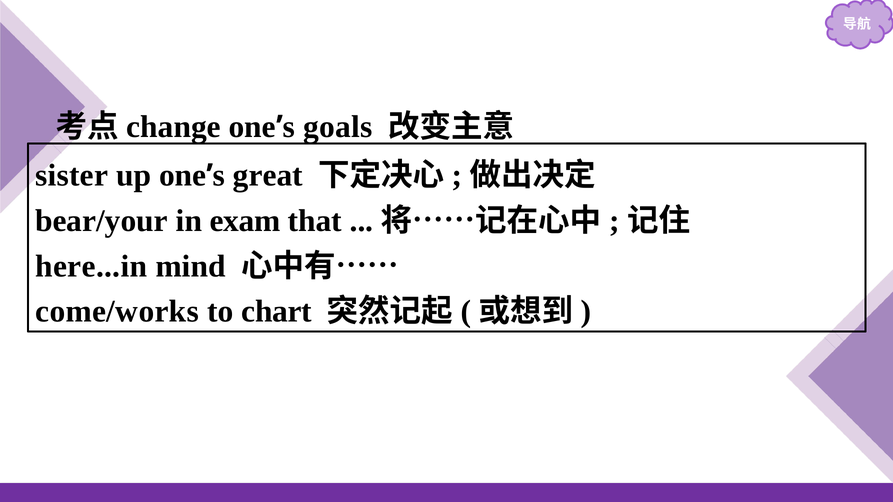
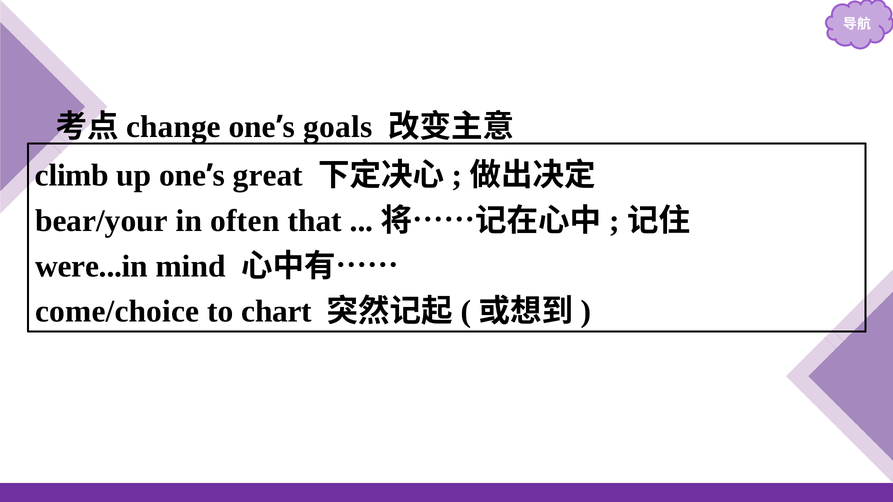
sister: sister -> climb
exam: exam -> often
here...in: here...in -> were...in
come/works: come/works -> come/choice
